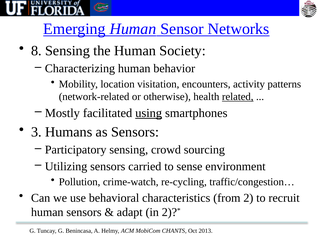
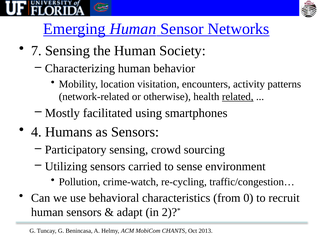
8: 8 -> 7
using underline: present -> none
3: 3 -> 4
2: 2 -> 0
